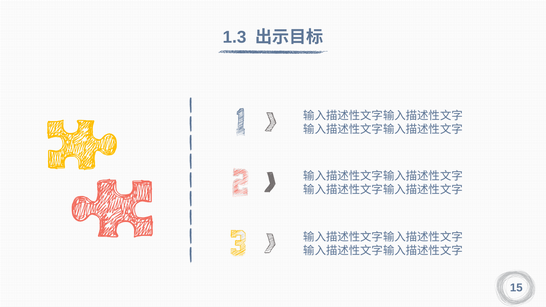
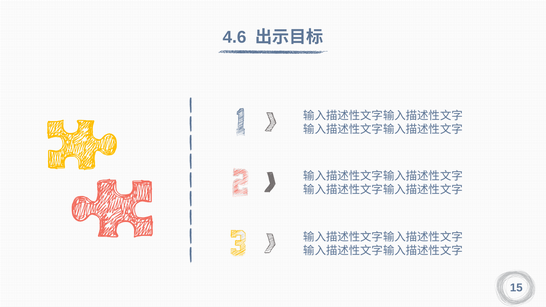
1.3: 1.3 -> 4.6
